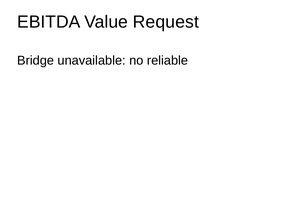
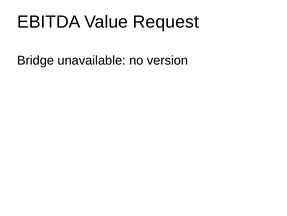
reliable: reliable -> version
